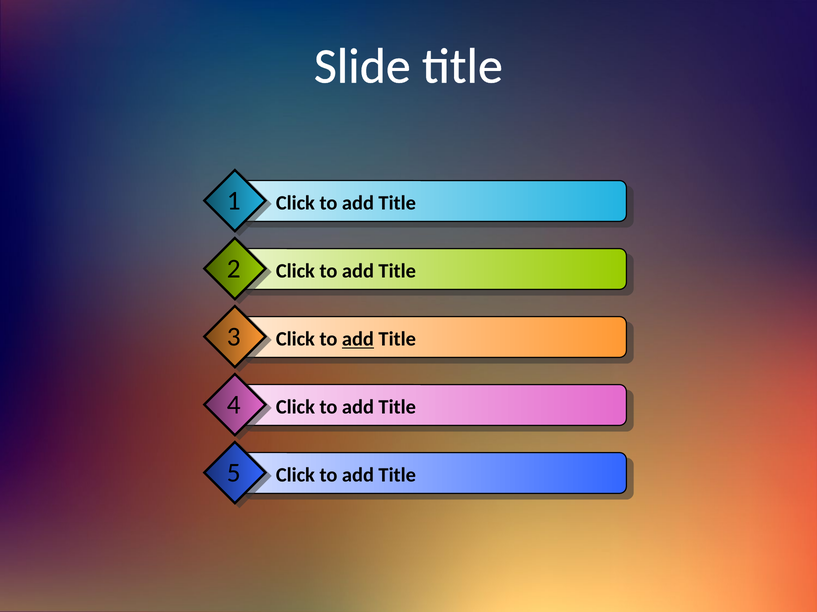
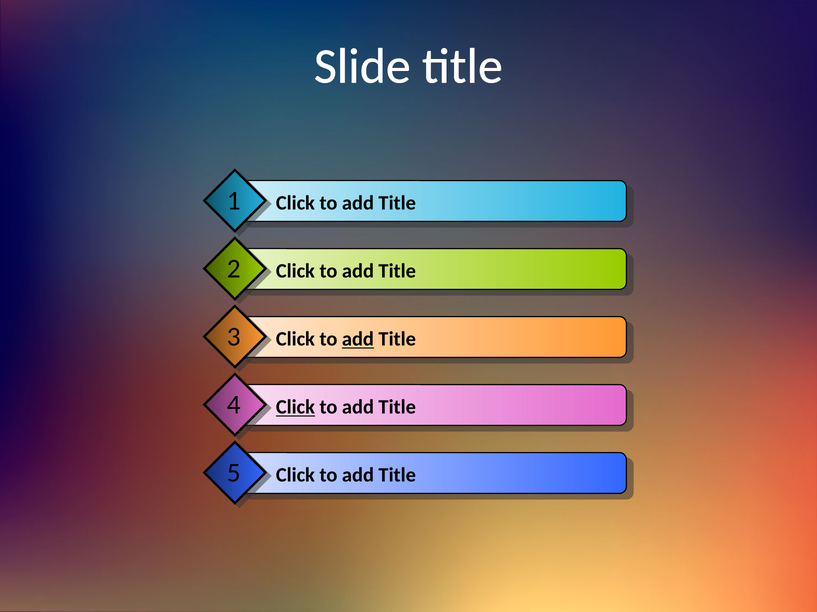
Click at (295, 408) underline: none -> present
